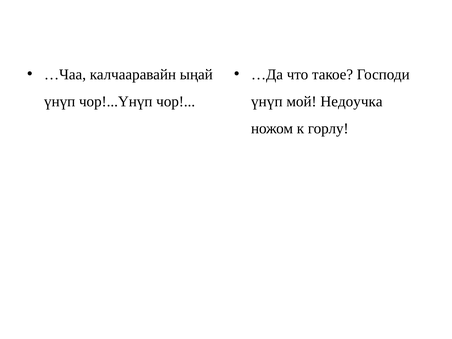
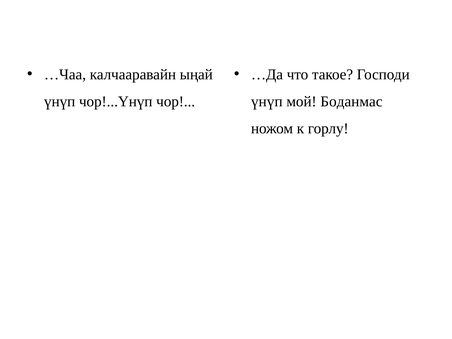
Недоучка: Недоучка -> Боданмас
